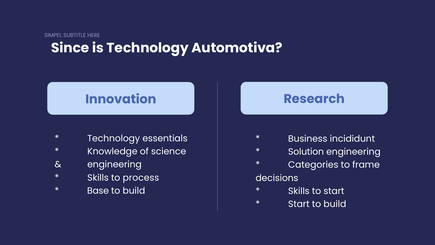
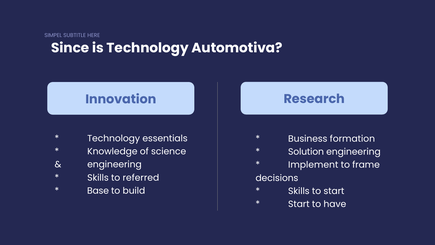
incididunt: incididunt -> formation
Categories: Categories -> Implement
process: process -> referred
build at (335, 204): build -> have
